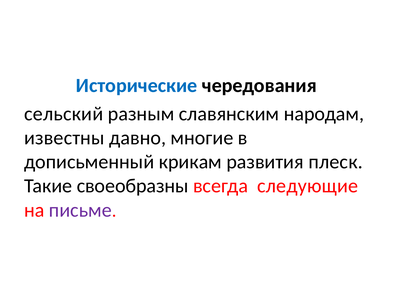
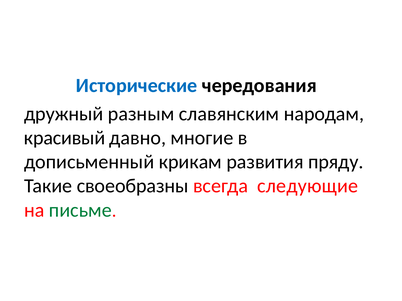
сельский: сельский -> дружный
известны: известны -> красивый
плеск: плеск -> пряду
письме colour: purple -> green
